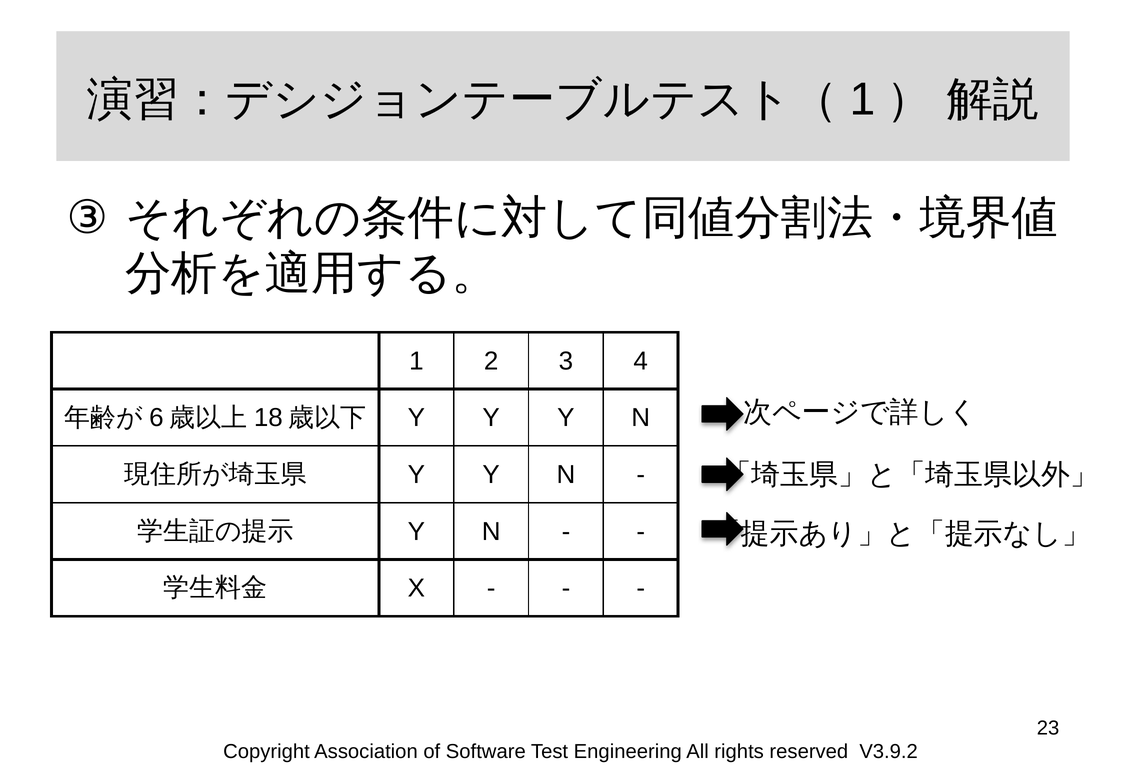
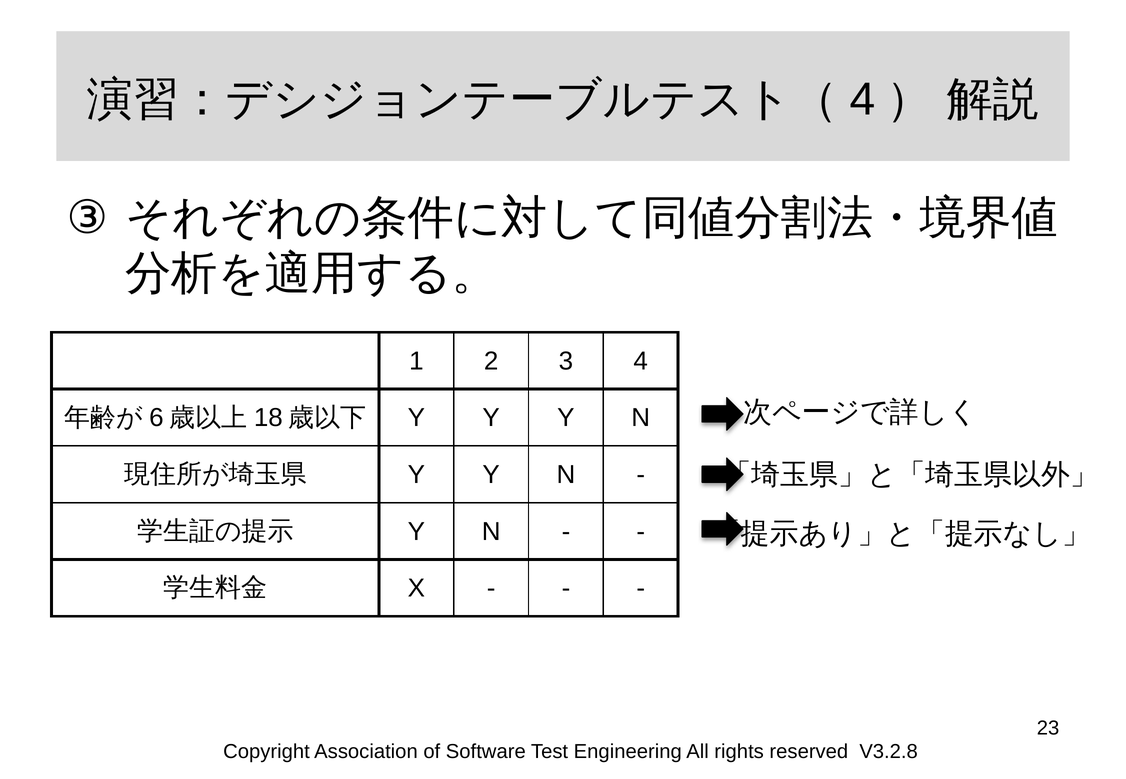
1 at (863, 99): 1 -> 4
V3.9.2: V3.9.2 -> V3.2.8
